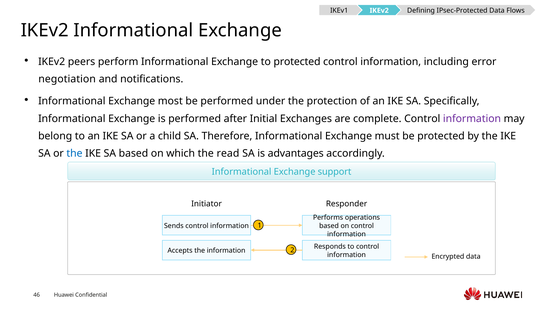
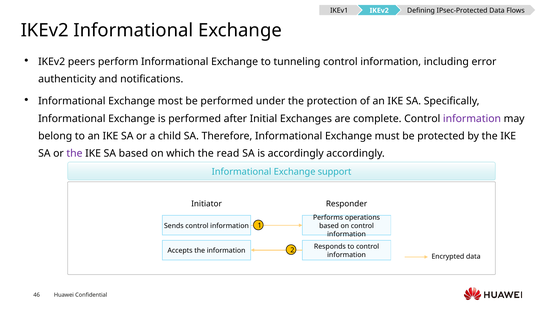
to protected: protected -> tunneling
negotiation: negotiation -> authenticity
the at (74, 154) colour: blue -> purple
is advantages: advantages -> accordingly
